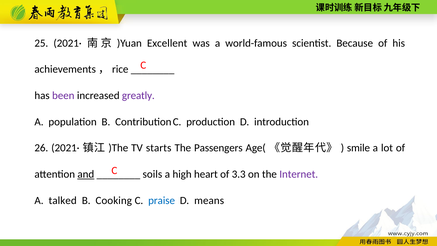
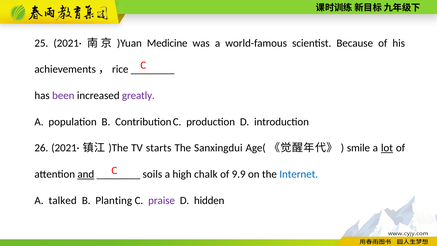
Excellent: Excellent -> Medicine
Passengers: Passengers -> Sanxingdui
lot underline: none -> present
heart: heart -> chalk
3.3: 3.3 -> 9.9
Internet colour: purple -> blue
Cooking: Cooking -> Planting
praise colour: blue -> purple
means: means -> hidden
